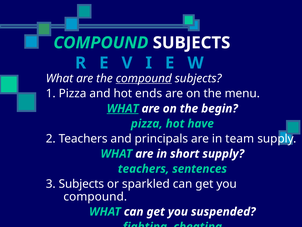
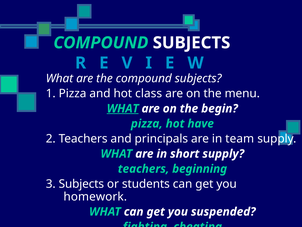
compound at (144, 78) underline: present -> none
ends: ends -> class
sentences: sentences -> beginning
sparkled: sparkled -> students
compound at (95, 196): compound -> homework
